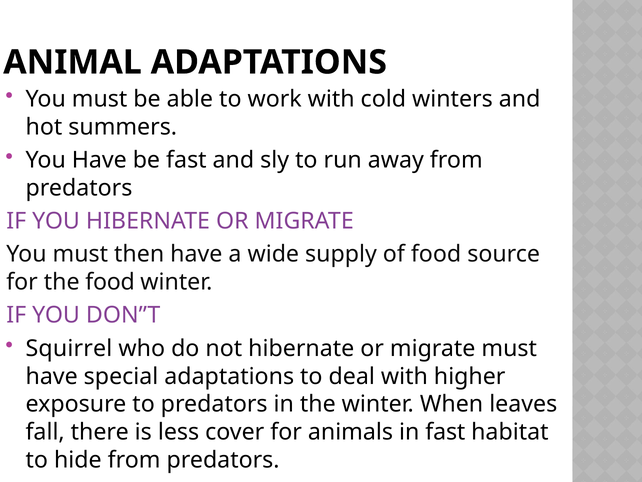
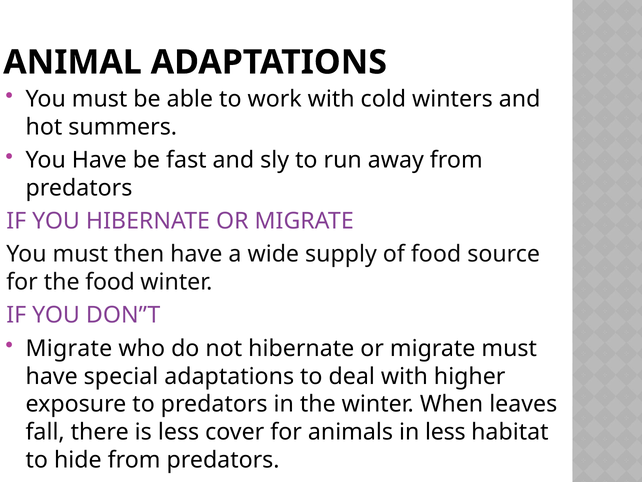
Squirrel at (69, 348): Squirrel -> Migrate
in fast: fast -> less
